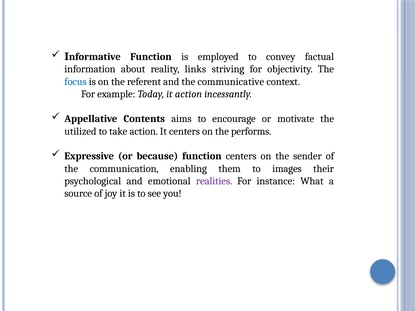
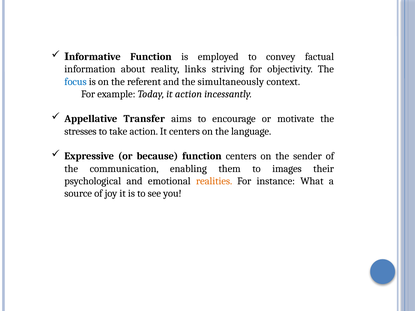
communicative: communicative -> simultaneously
Contents: Contents -> Transfer
utilized: utilized -> stresses
performs: performs -> language
realities colour: purple -> orange
